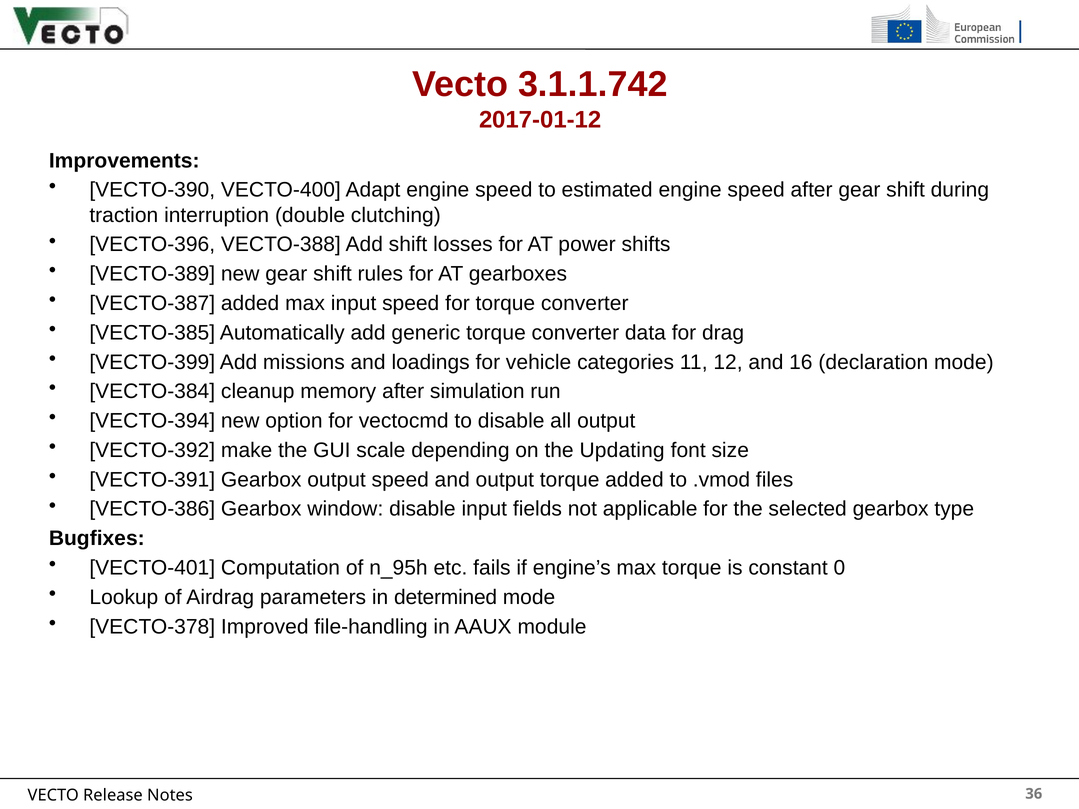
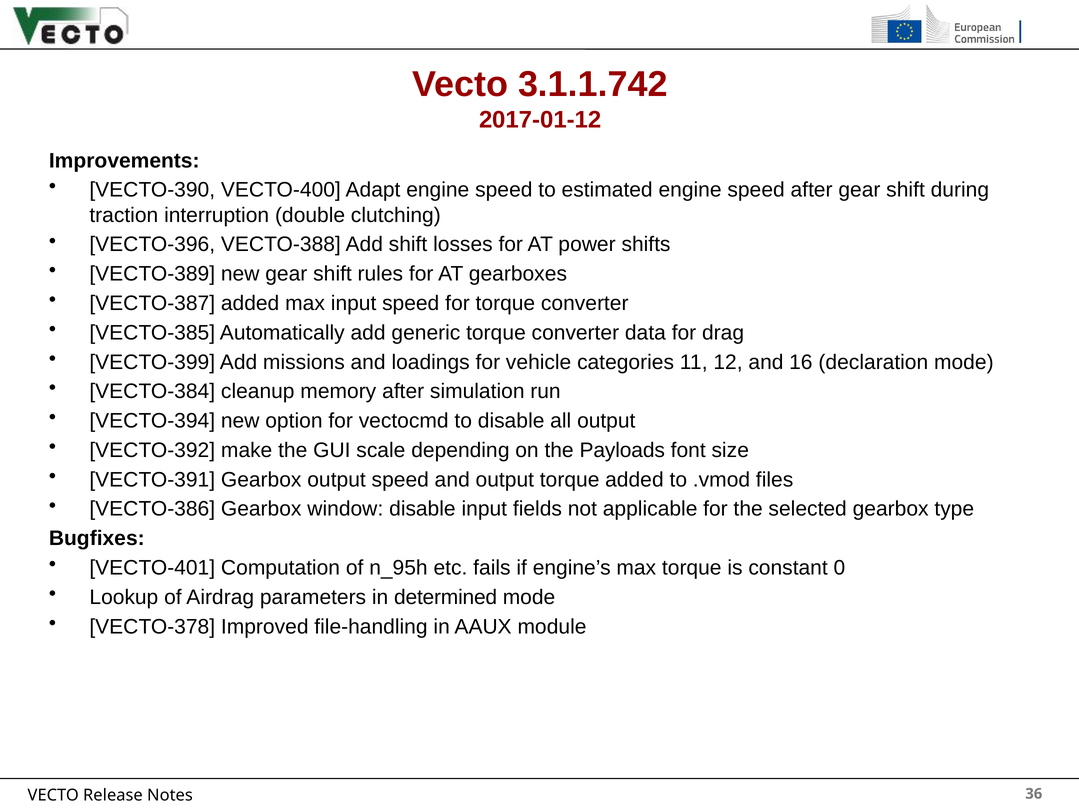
Updating: Updating -> Payloads
